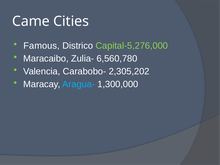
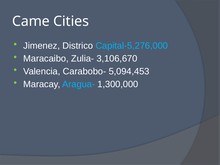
Famous: Famous -> Jimenez
Capital-5,276,000 colour: light green -> light blue
6,560,780: 6,560,780 -> 3,106,670
2,305,202: 2,305,202 -> 5,094,453
